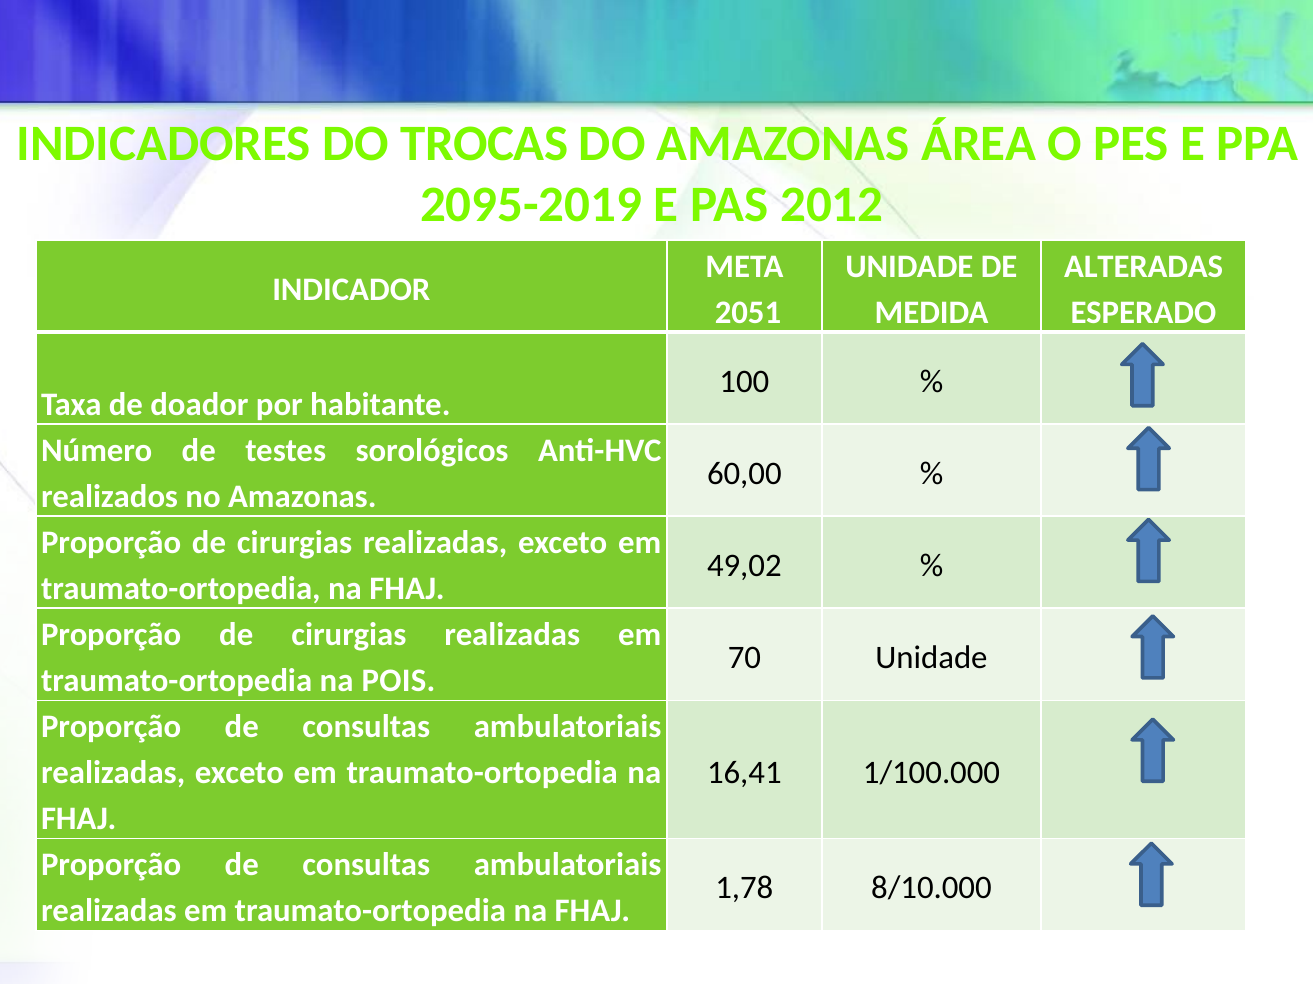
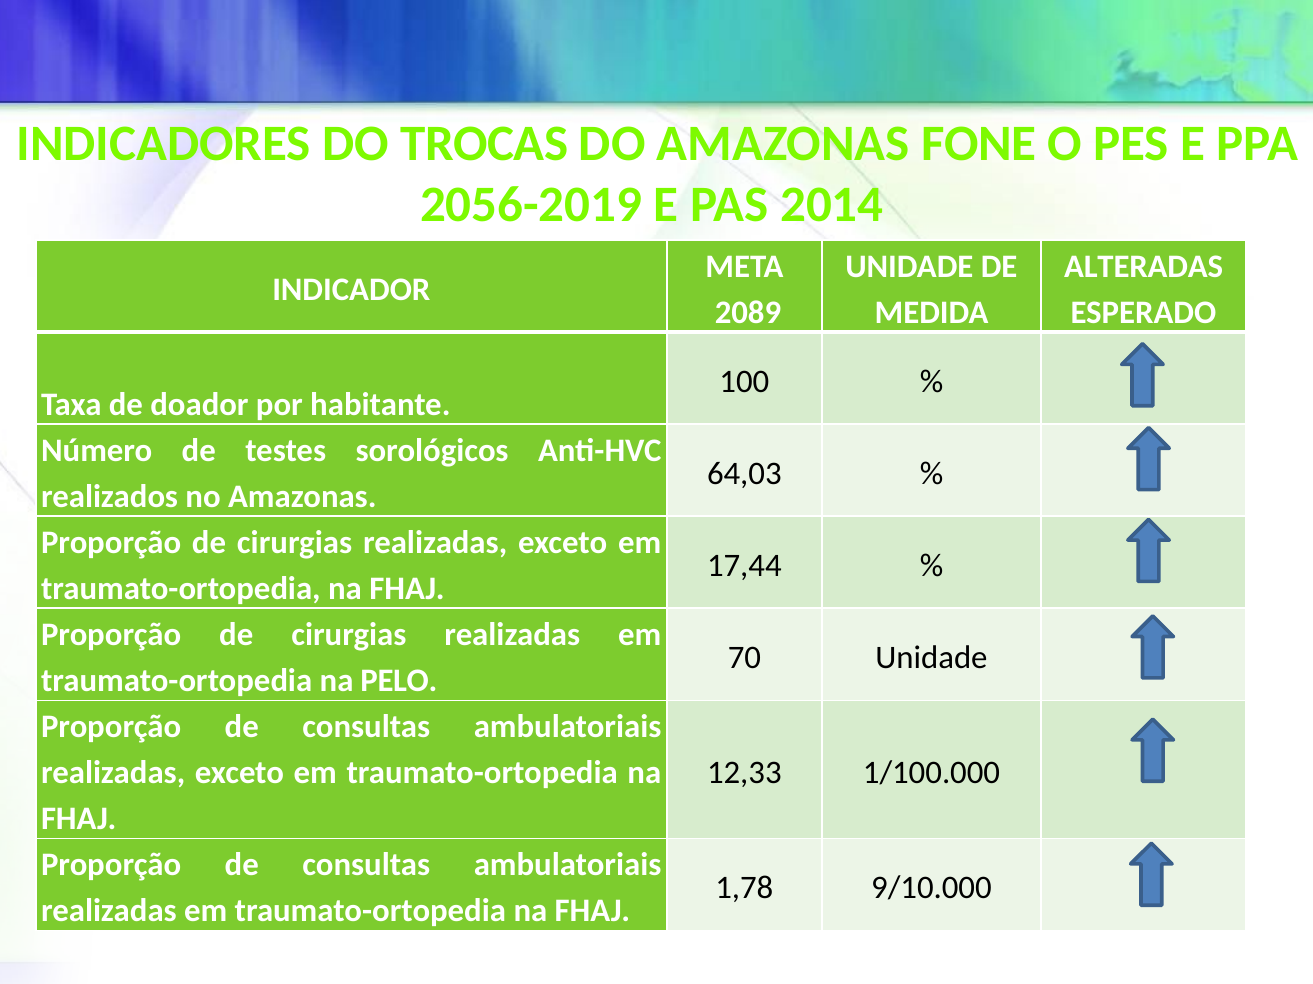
ÁREA: ÁREA -> FONE
2095-2019: 2095-2019 -> 2056-2019
2012: 2012 -> 2014
2051: 2051 -> 2089
60,00: 60,00 -> 64,03
49,02: 49,02 -> 17,44
POIS: POIS -> PELO
16,41: 16,41 -> 12,33
8/10.000: 8/10.000 -> 9/10.000
